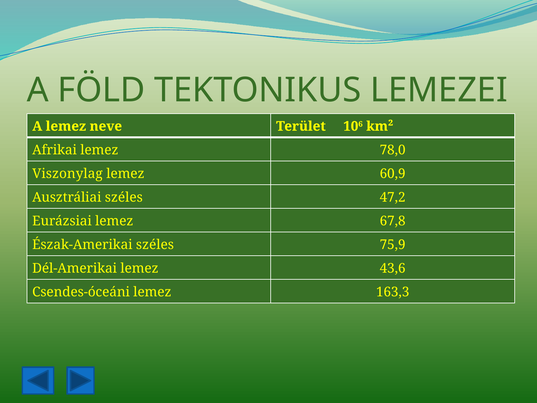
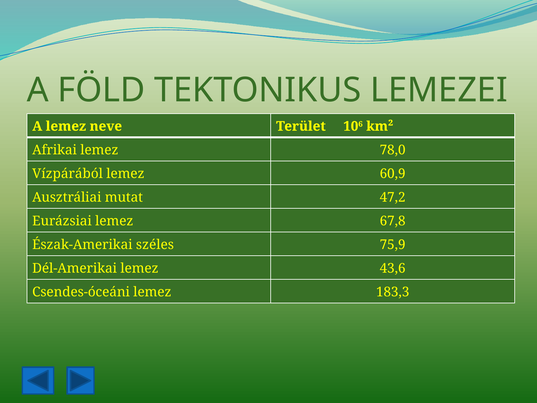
Viszonylag: Viszonylag -> Vízpárából
Ausztráliai széles: széles -> mutat
163,3: 163,3 -> 183,3
